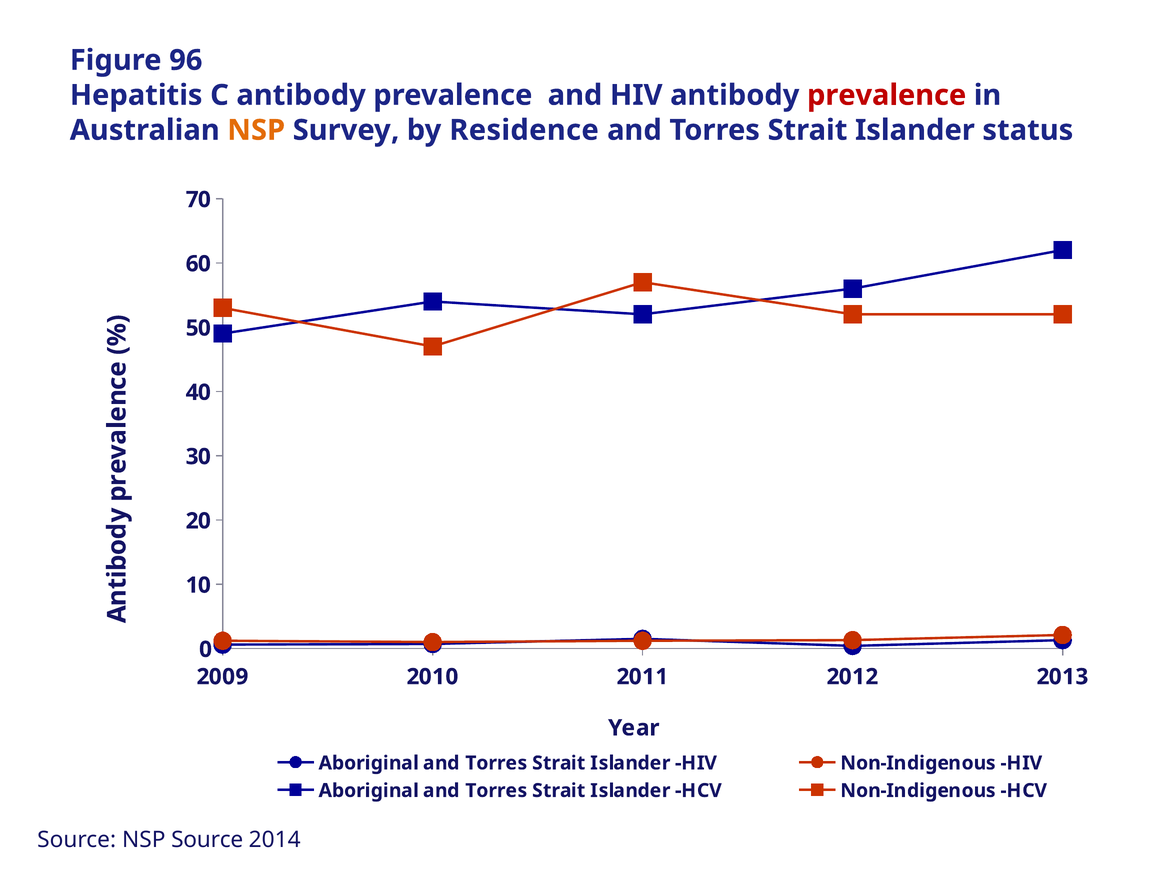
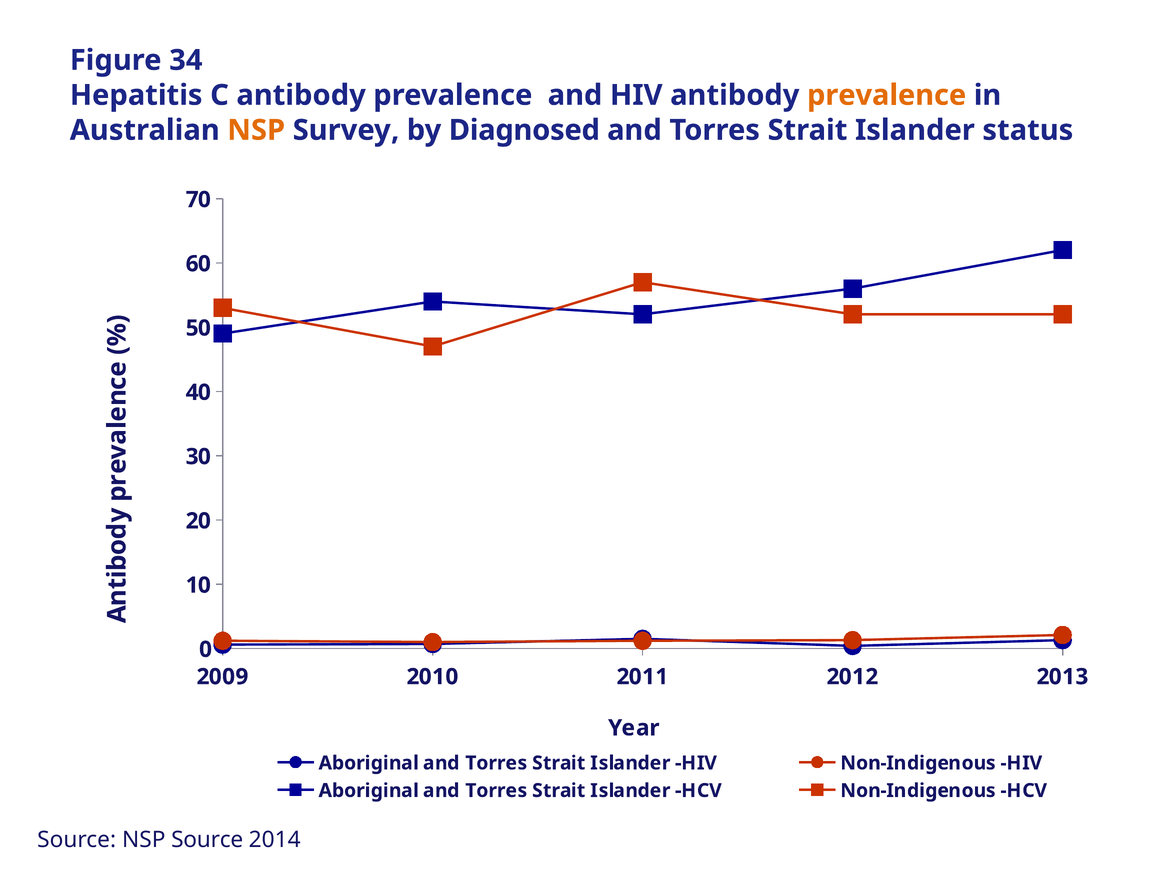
96: 96 -> 34
prevalence at (887, 95) colour: red -> orange
Residence: Residence -> Diagnosed
